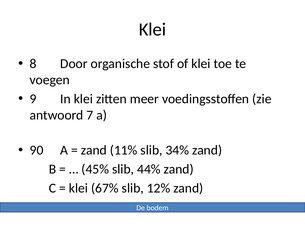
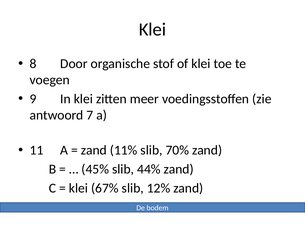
90: 90 -> 11
34%: 34% -> 70%
